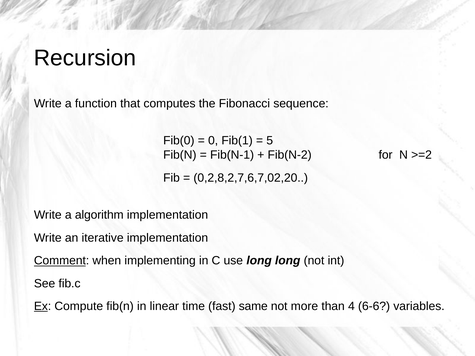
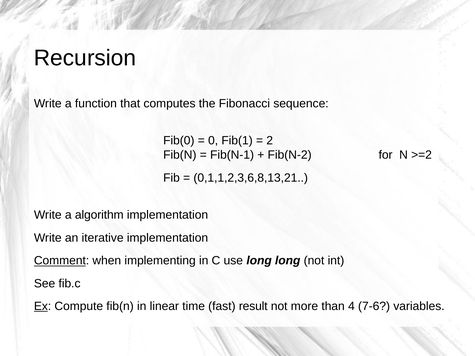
5: 5 -> 2
0,2,8,2,7,6,7,02,20: 0,2,8,2,7,6,7,02,20 -> 0,1,1,2,3,6,8,13,21
same: same -> result
6-6: 6-6 -> 7-6
